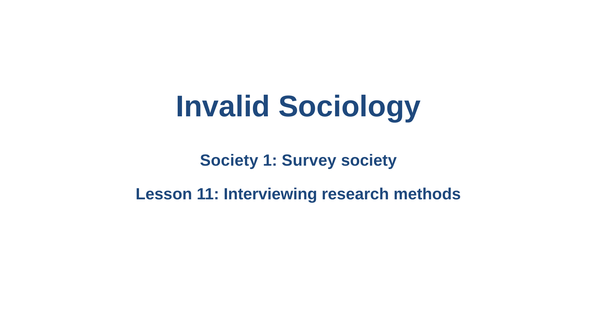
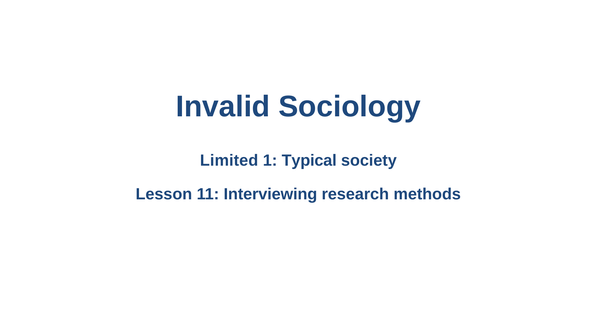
Society at (229, 161): Society -> Limited
Survey: Survey -> Typical
